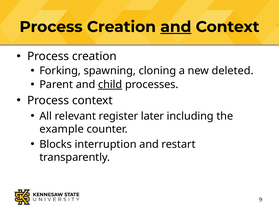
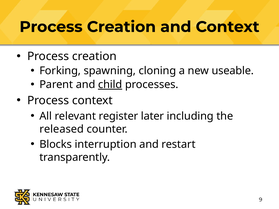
and at (176, 27) underline: present -> none
deleted: deleted -> useable
example: example -> released
